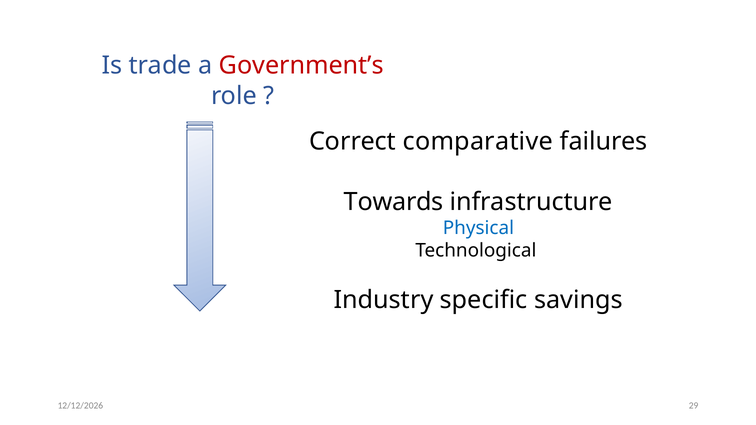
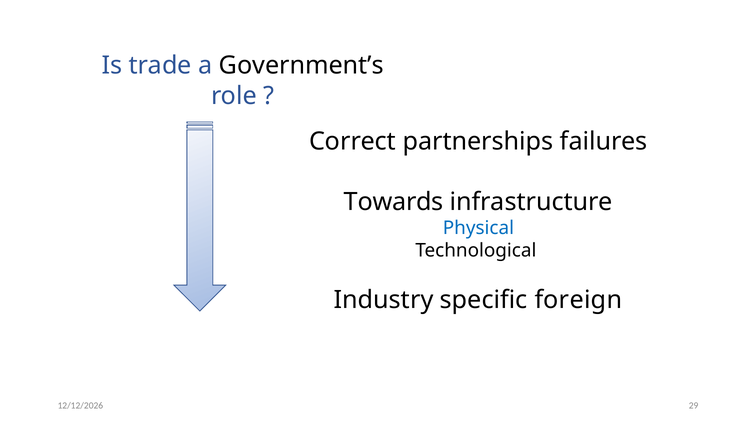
Government’s colour: red -> black
comparative: comparative -> partnerships
savings: savings -> foreign
